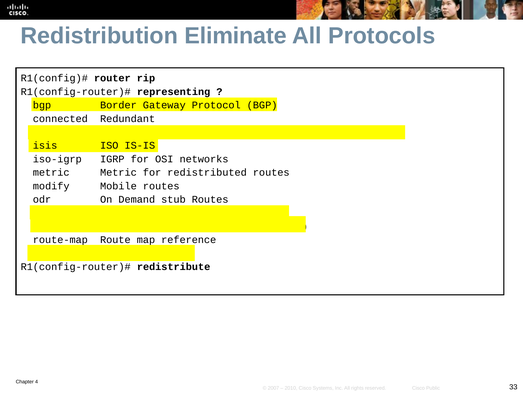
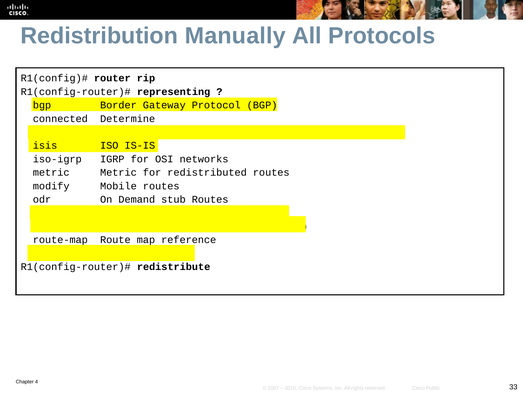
Eliminate: Eliminate -> Manually
Redundant: Redundant -> Determine
